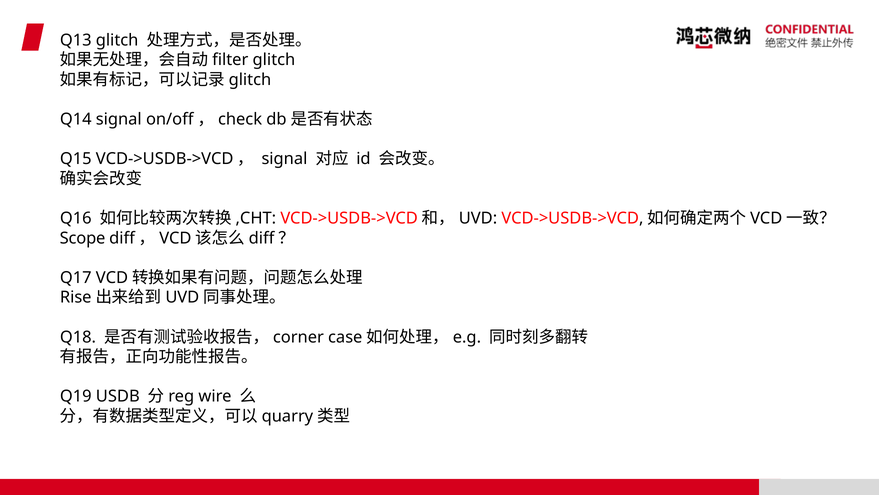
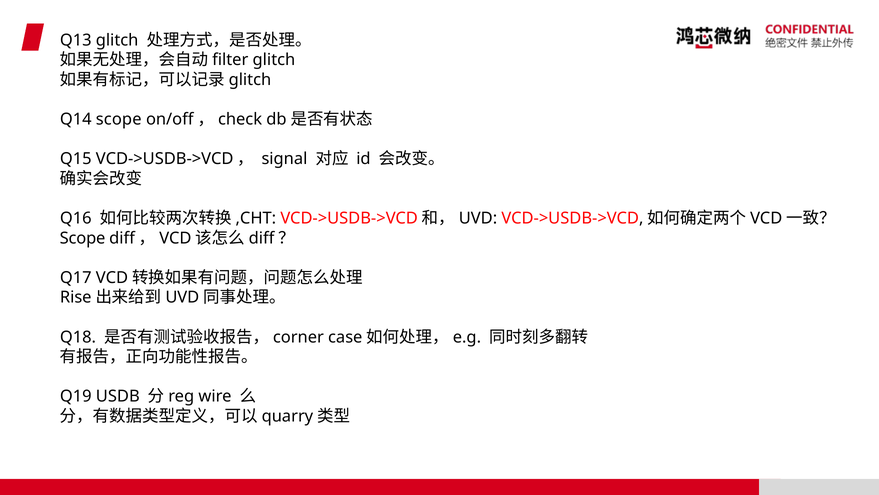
Q14 signal: signal -> scope
